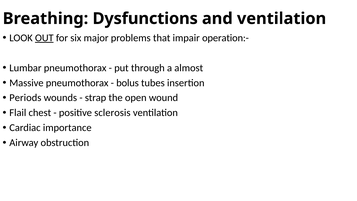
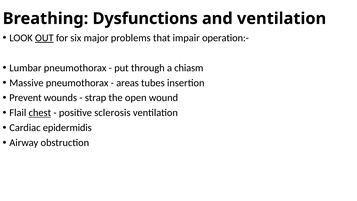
almost: almost -> chiasm
bolus: bolus -> areas
Periods: Periods -> Prevent
chest underline: none -> present
importance: importance -> epidermidis
